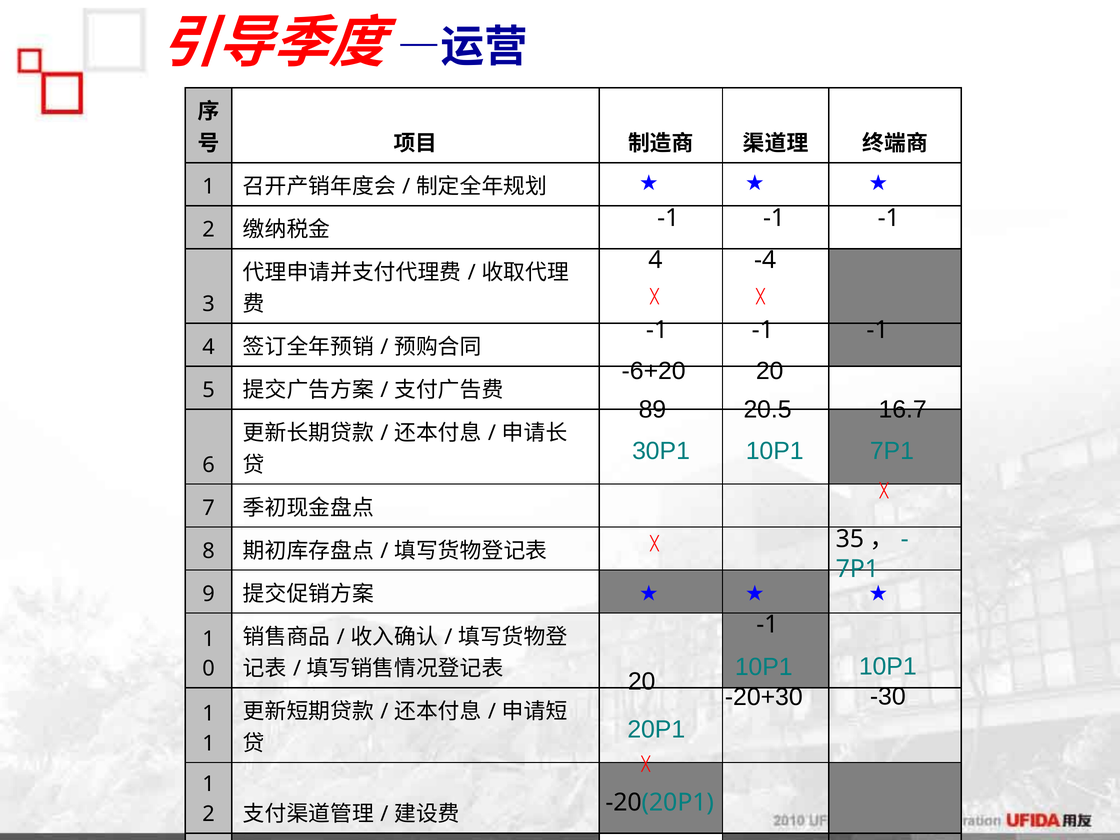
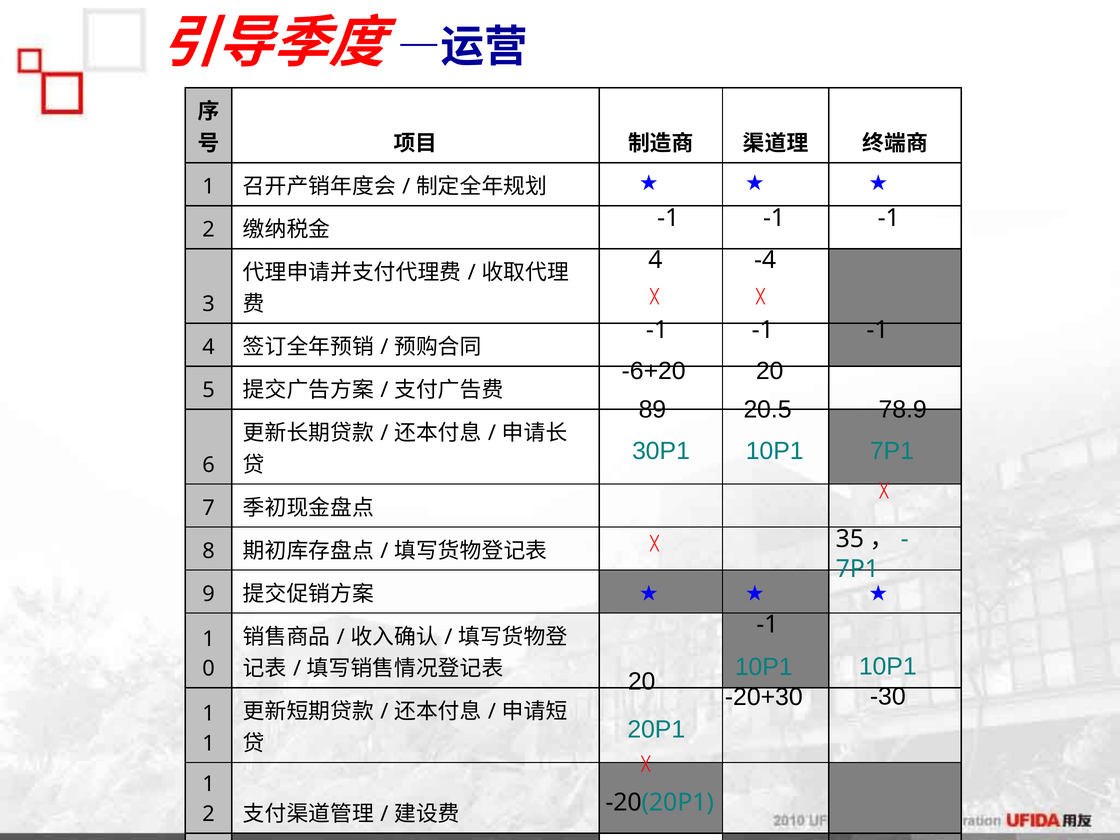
16.7: 16.7 -> 78.9
